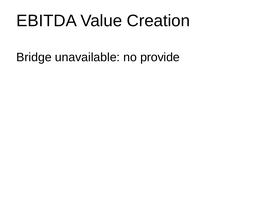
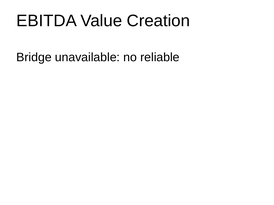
provide: provide -> reliable
